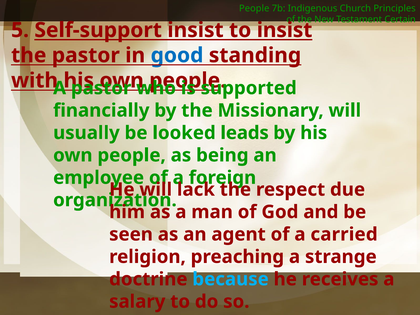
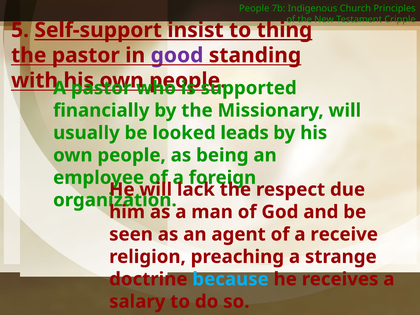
Certain: Certain -> Cripple
to insist: insist -> thing
good colour: blue -> purple
carried: carried -> receive
